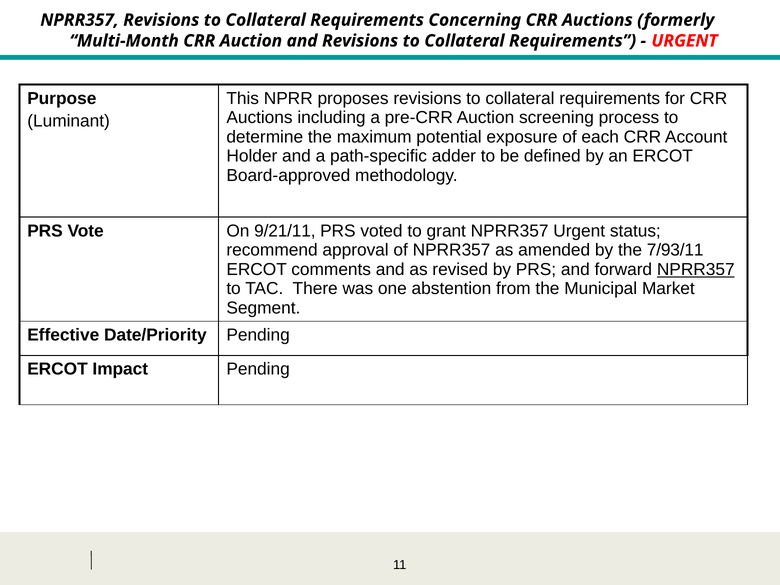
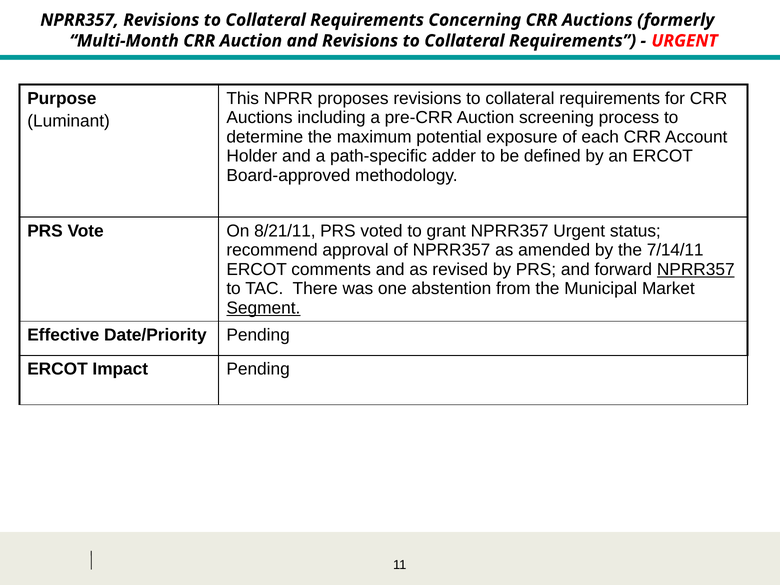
9/21/11: 9/21/11 -> 8/21/11
7/93/11: 7/93/11 -> 7/14/11
Segment underline: none -> present
